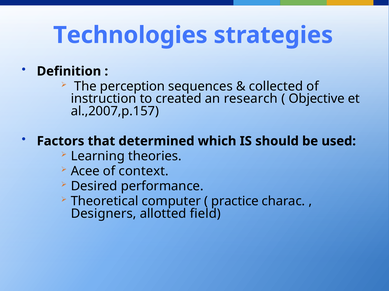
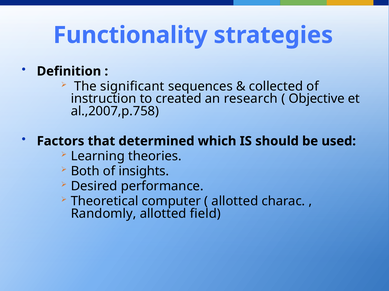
Technologies: Technologies -> Functionality
perception: perception -> significant
al.,2007,p.157: al.,2007,p.157 -> al.,2007,p.758
Acee: Acee -> Both
context: context -> insights
practice at (235, 202): practice -> allotted
Designers: Designers -> Randomly
